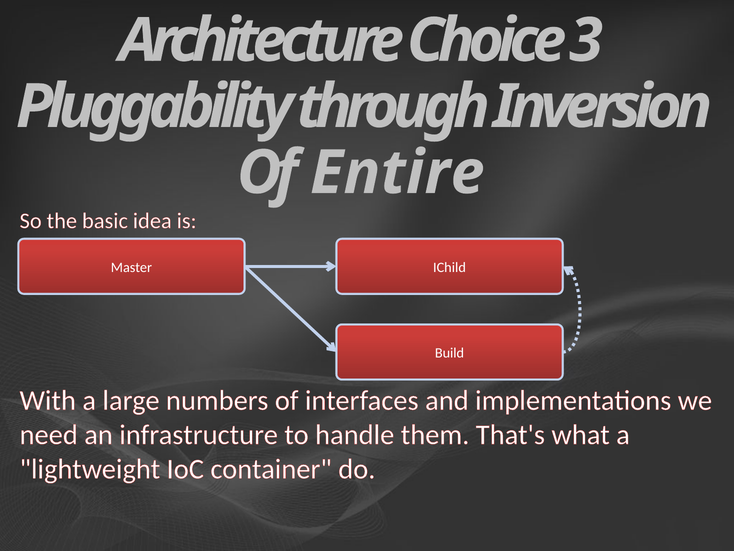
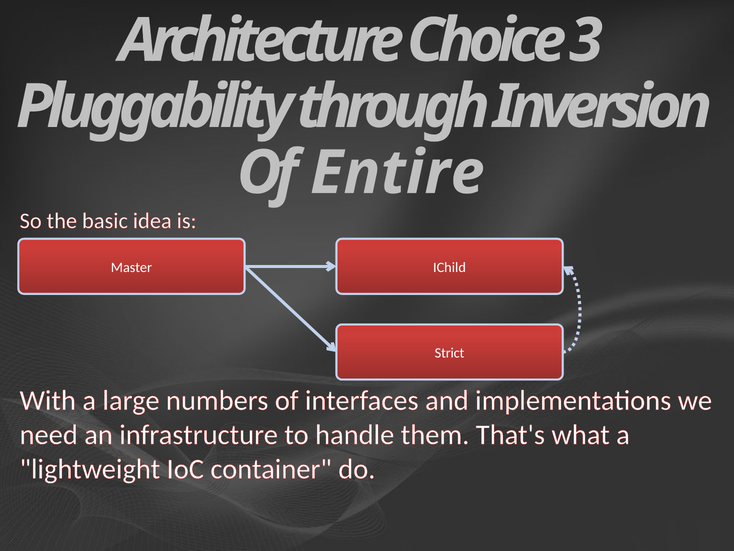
Build: Build -> Strict
